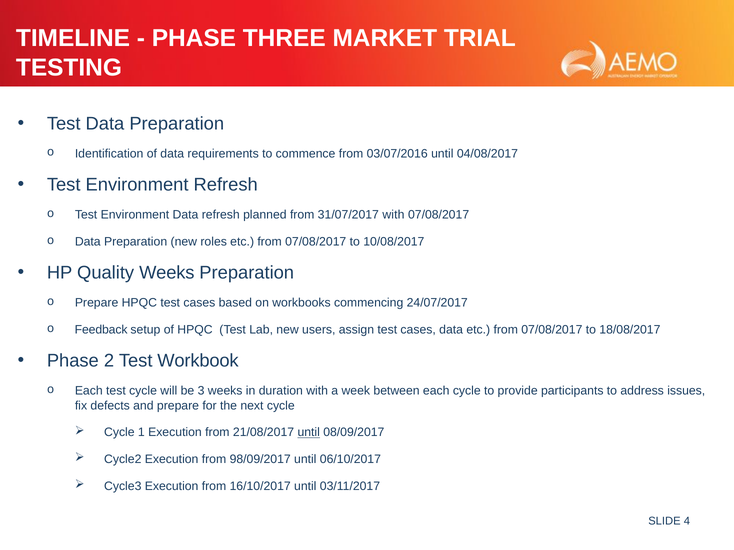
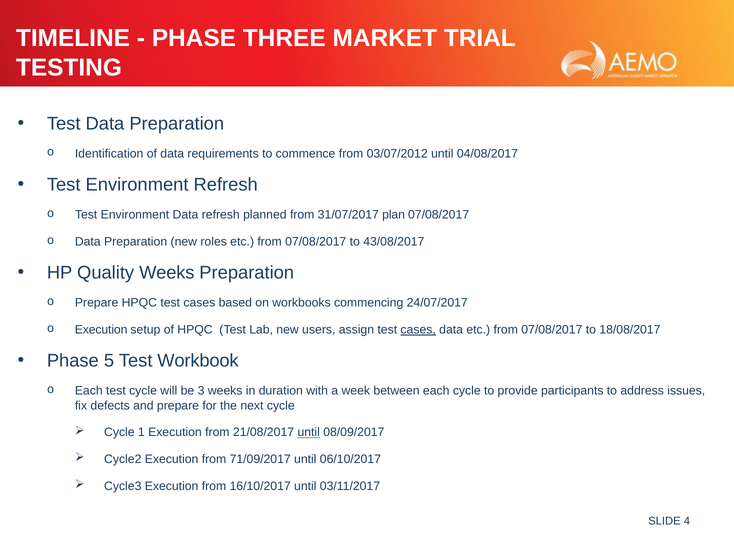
03/07/2016: 03/07/2016 -> 03/07/2012
31/07/2017 with: with -> plan
10/08/2017: 10/08/2017 -> 43/08/2017
Feedback at (101, 330): Feedback -> Execution
cases at (418, 330) underline: none -> present
2: 2 -> 5
98/09/2017: 98/09/2017 -> 71/09/2017
